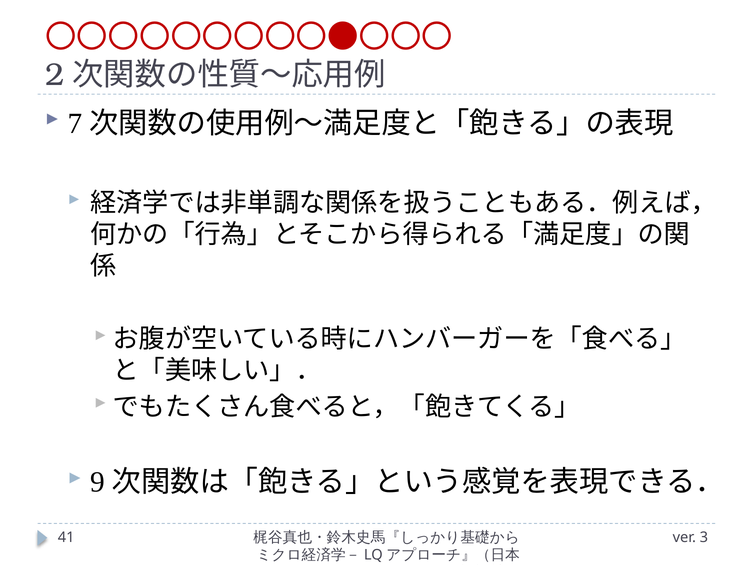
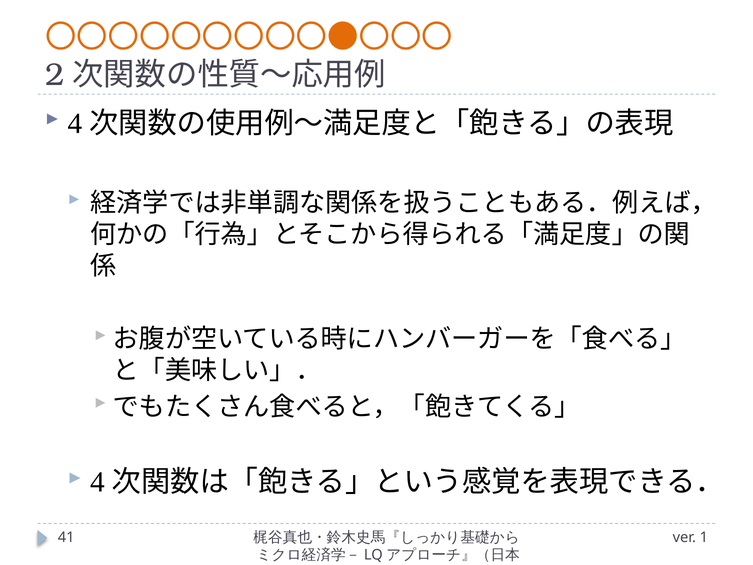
〇〇〇〇〇〇〇〇〇●〇〇〇 colour: red -> orange
7 at (75, 124): 7 -> 4
9 at (98, 482): 9 -> 4
3: 3 -> 1
